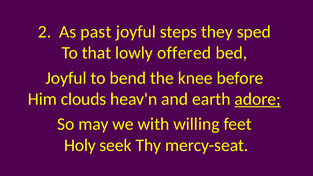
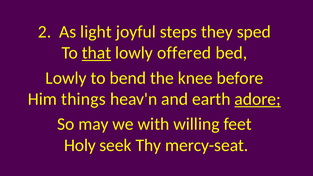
past: past -> light
that underline: none -> present
Joyful at (66, 78): Joyful -> Lowly
clouds: clouds -> things
